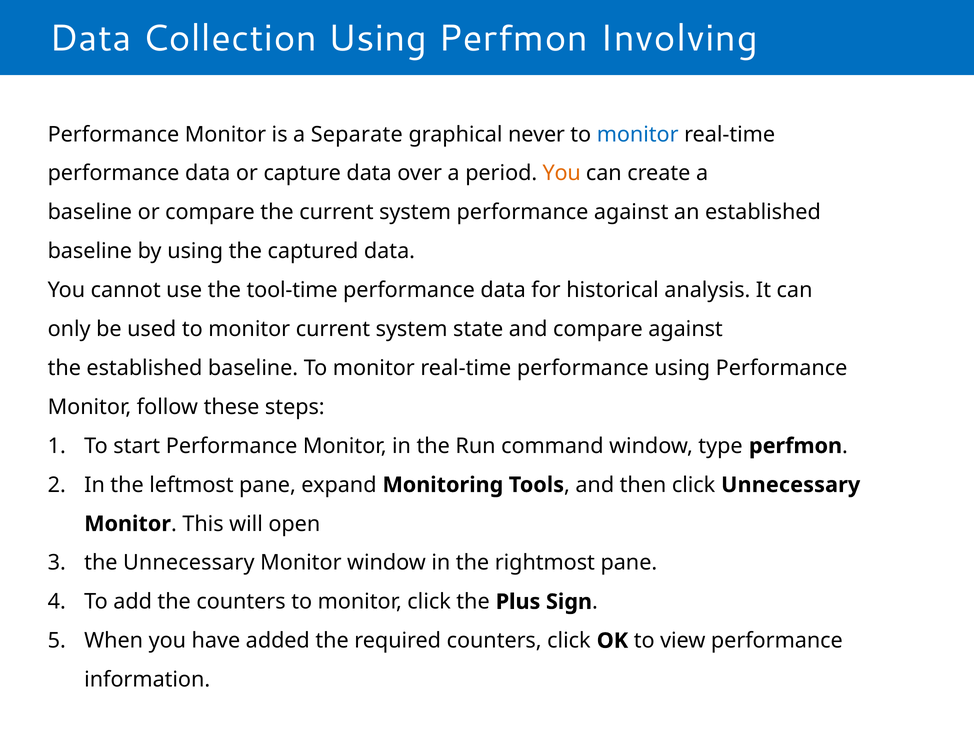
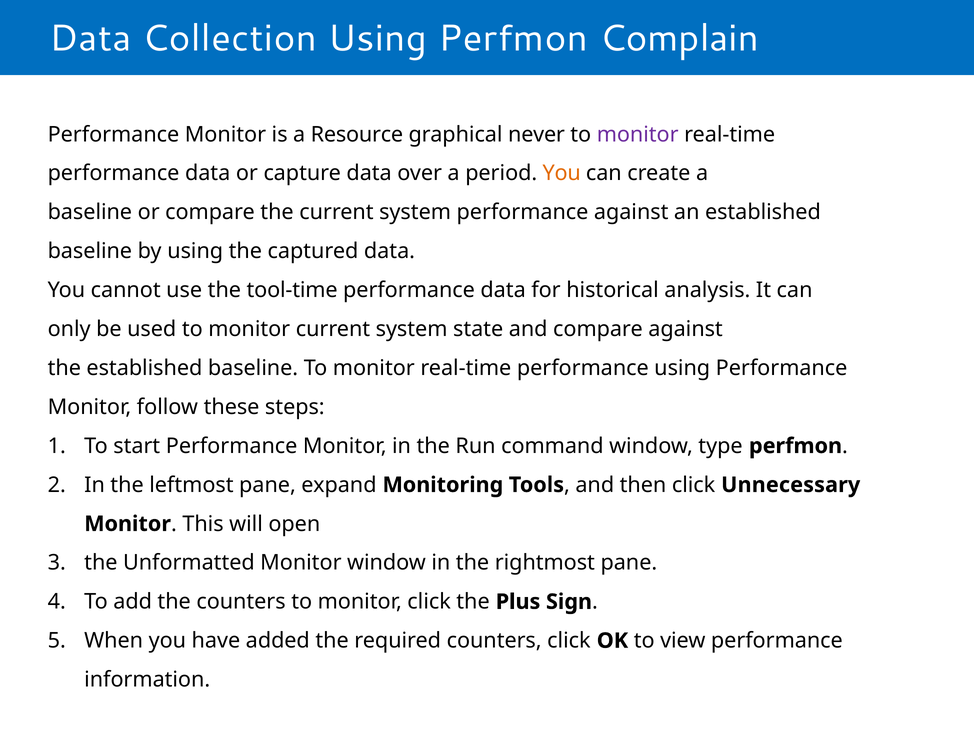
Involving: Involving -> Complain
Separate: Separate -> Resource
monitor at (638, 134) colour: blue -> purple
the Unnecessary: Unnecessary -> Unformatted
